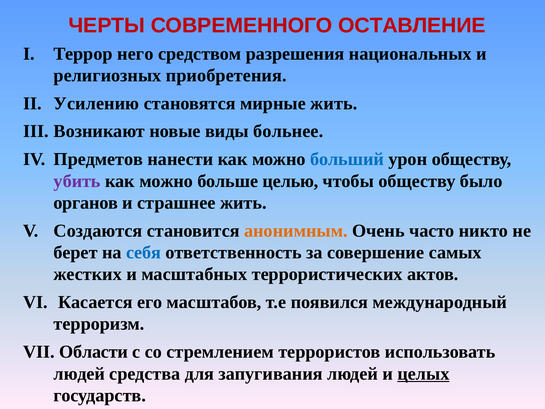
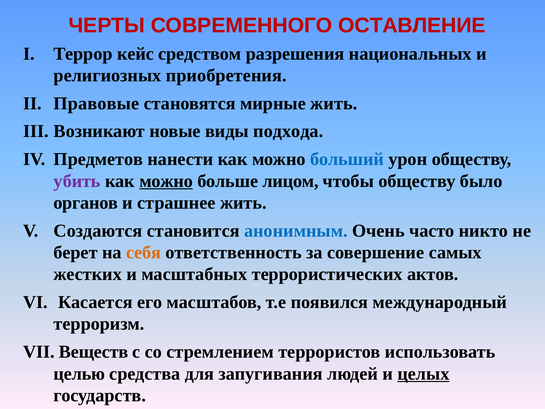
него: него -> кейс
Усилению: Усилению -> Правовые
больнее: больнее -> подхода
можно at (166, 181) underline: none -> present
целью: целью -> лицом
анонимным colour: orange -> blue
себя colour: blue -> orange
Области: Области -> Веществ
людей at (79, 373): людей -> целью
